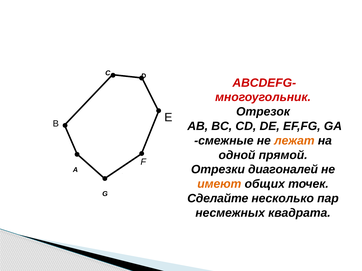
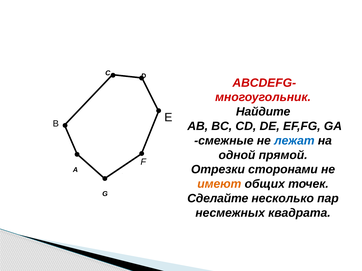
Отрезок: Отрезок -> Найдите
лежат colour: orange -> blue
диагоналей: диагоналей -> сторонами
